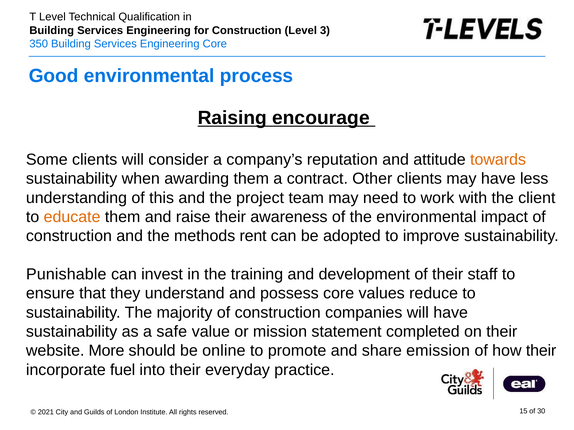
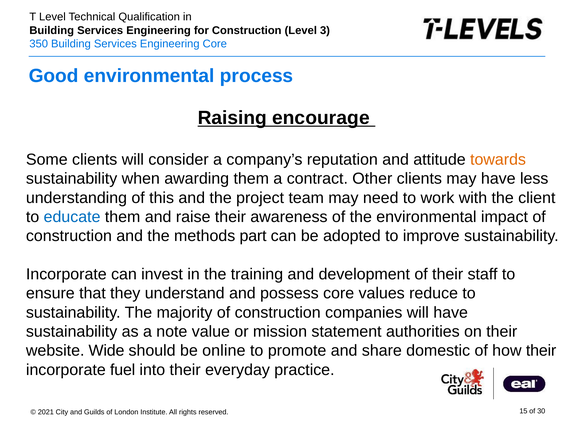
educate colour: orange -> blue
rent: rent -> part
Punishable at (66, 275): Punishable -> Incorporate
safe: safe -> note
completed: completed -> authorities
More: More -> Wide
emission: emission -> domestic
